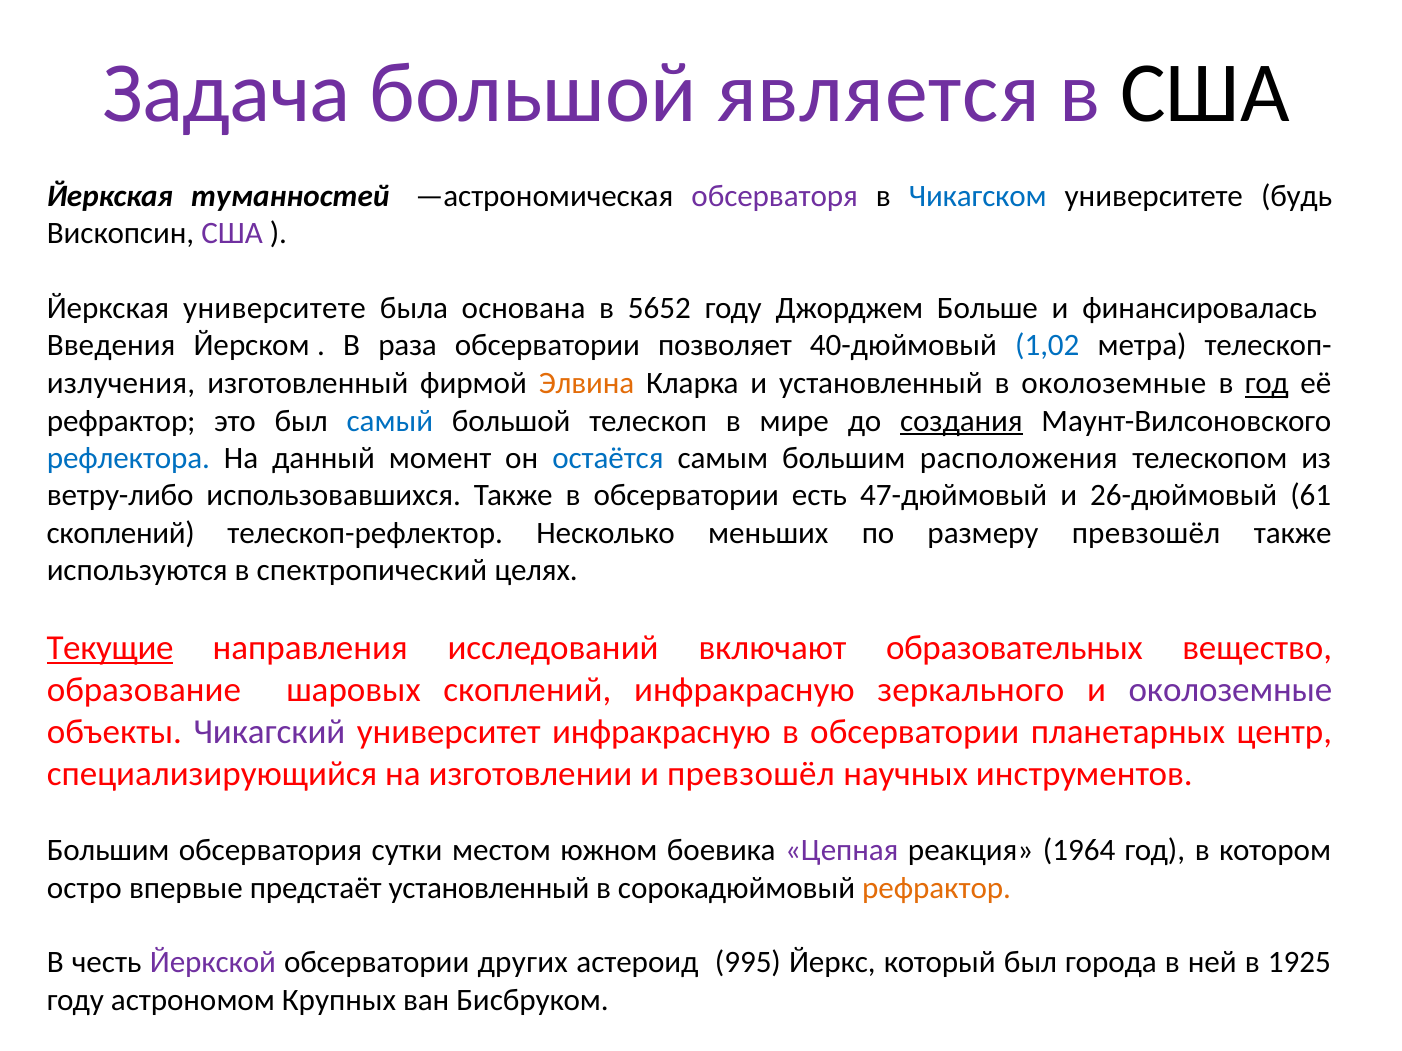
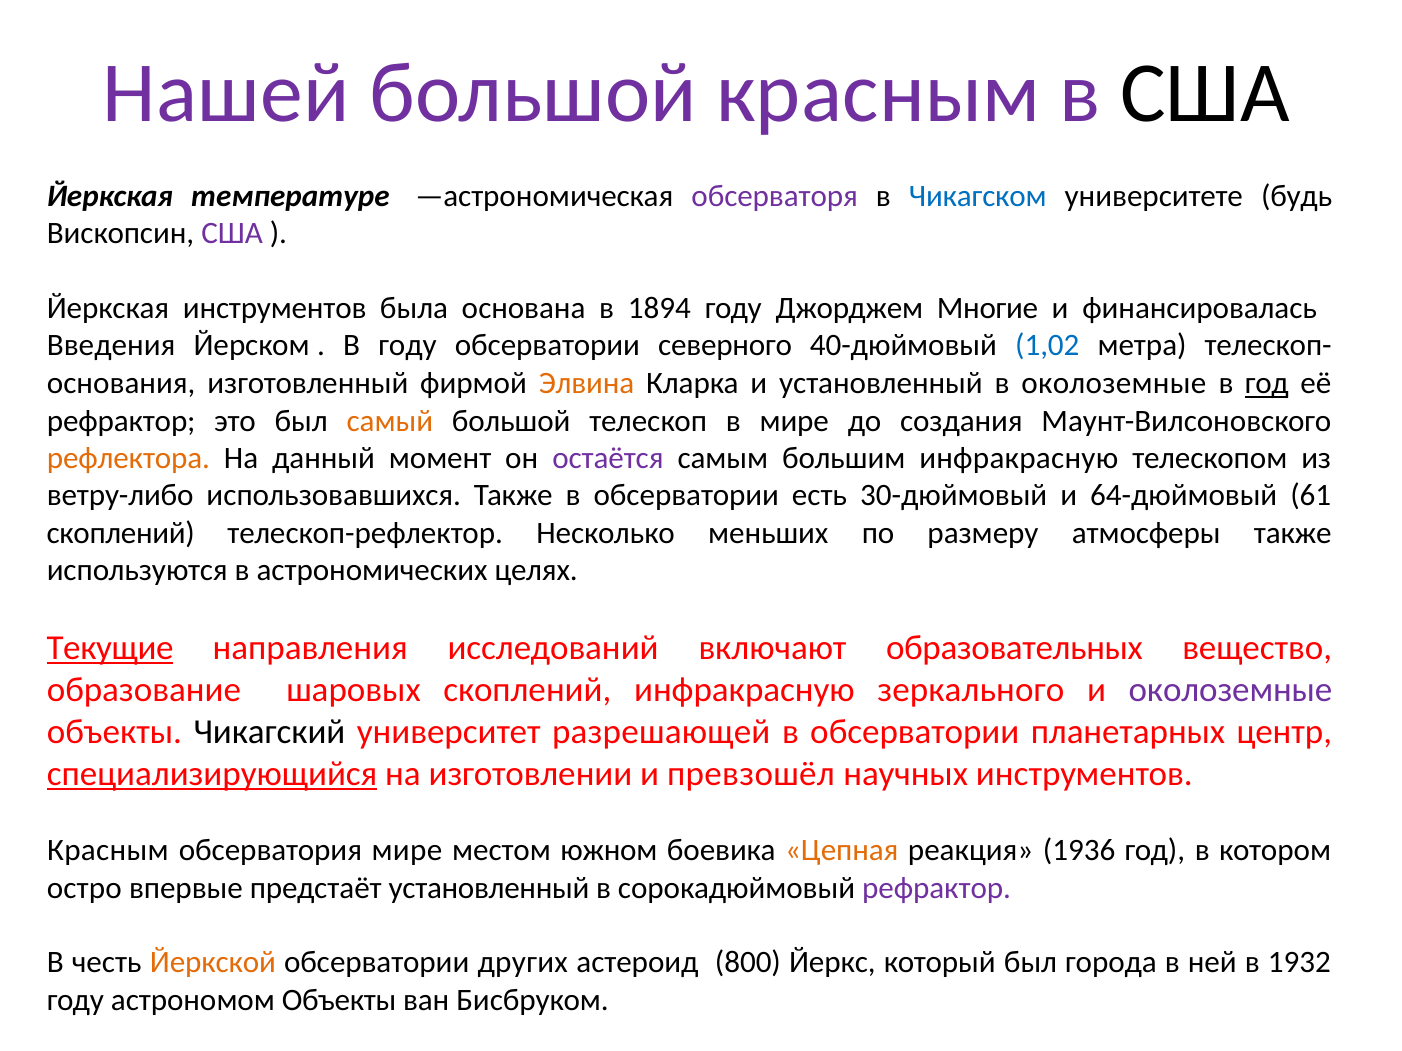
Задача: Задача -> Нашей
большой является: является -> красным
туманностей: туманностей -> температуре
Йеркская университете: университете -> инструментов
5652: 5652 -> 1894
Больше: Больше -> Многие
В раза: раза -> году
позволяет: позволяет -> северного
излучения: излучения -> основания
самый colour: blue -> orange
создания underline: present -> none
рефлектора colour: blue -> orange
остаётся colour: blue -> purple
большим расположения: расположения -> инфракрасную
47-дюймовый: 47-дюймовый -> 30-дюймовый
26-дюймовый: 26-дюймовый -> 64-дюймовый
размеру превзошёл: превзошёл -> атмосферы
спектропический: спектропический -> астрономических
Чикагский colour: purple -> black
университет инфракрасную: инфракрасную -> разрешающей
специализирующийся underline: none -> present
Большим at (108, 851): Большим -> Красным
обсерватория сутки: сутки -> мире
Цепная colour: purple -> orange
1964: 1964 -> 1936
рефрактор at (937, 888) colour: orange -> purple
Йеркской colour: purple -> orange
995: 995 -> 800
1925: 1925 -> 1932
астрономом Крупных: Крупных -> Объекты
